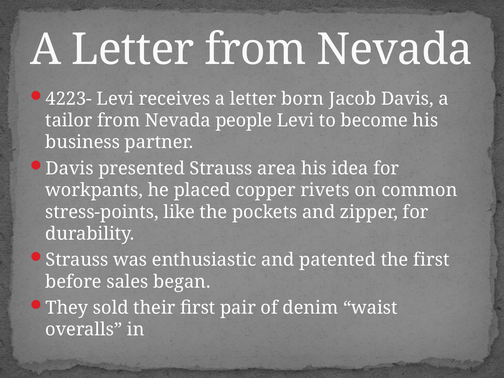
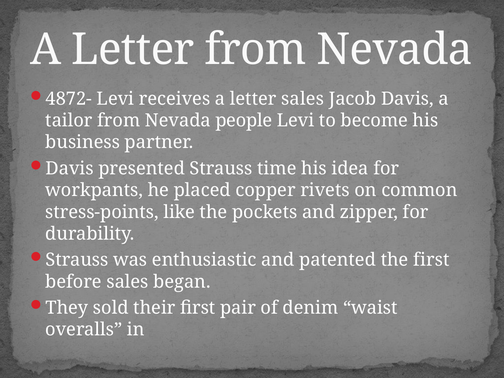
4223-: 4223- -> 4872-
letter born: born -> sales
area: area -> time
